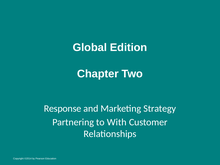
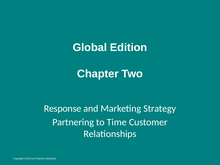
With: With -> Time
